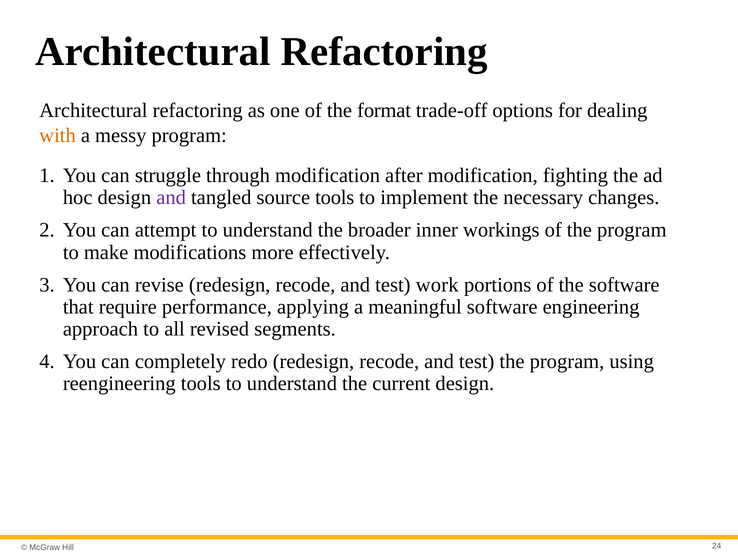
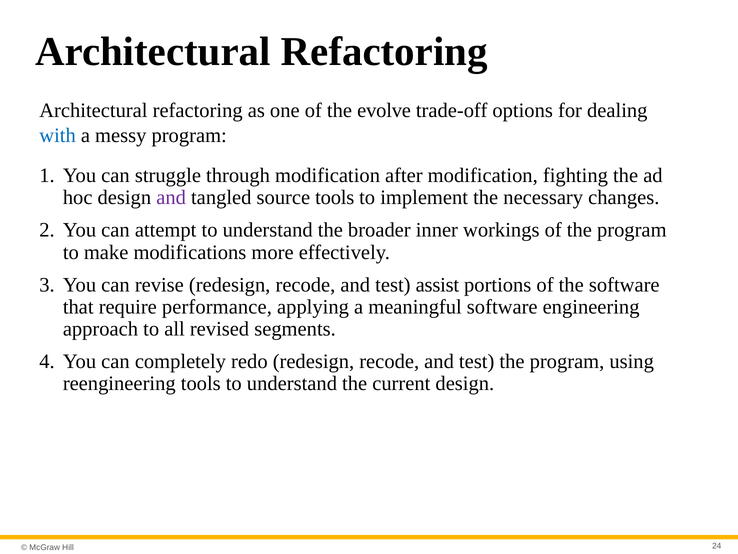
format: format -> evolve
with colour: orange -> blue
work: work -> assist
